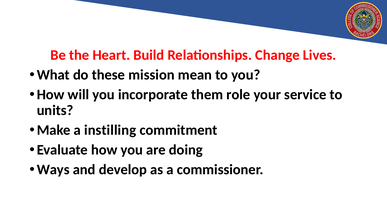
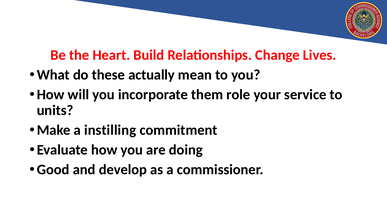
mission: mission -> actually
Ways: Ways -> Good
